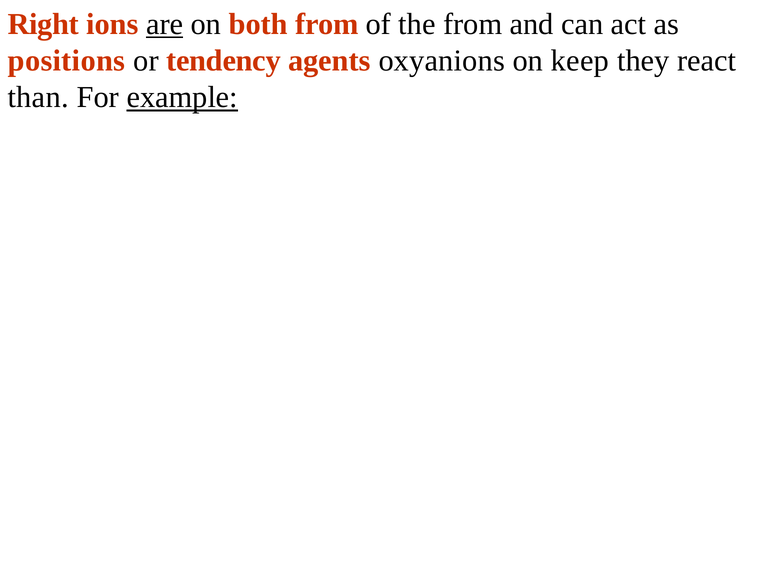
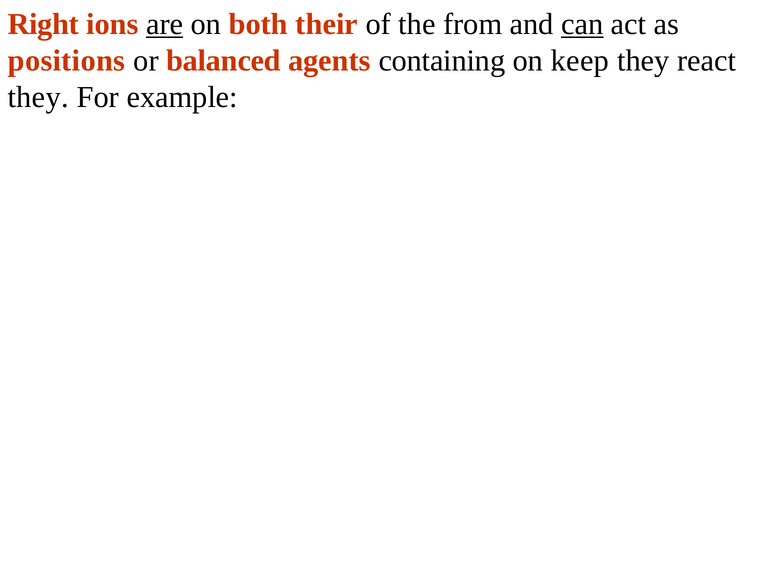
both from: from -> their
can underline: none -> present
tendency: tendency -> balanced
oxyanions: oxyanions -> containing
than at (38, 97): than -> they
example underline: present -> none
